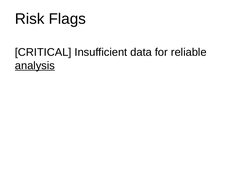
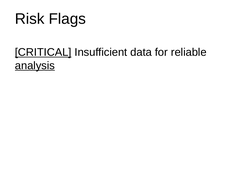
CRITICAL underline: none -> present
